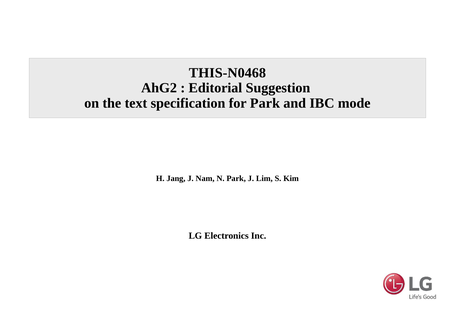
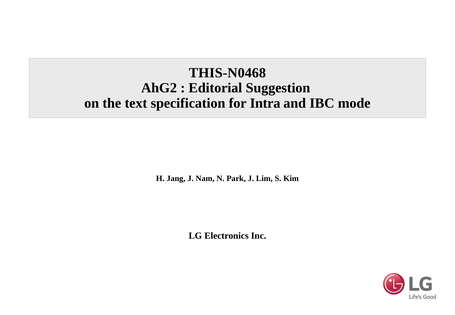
for Park: Park -> Intra
